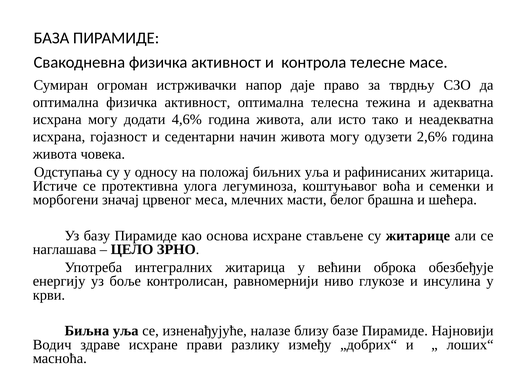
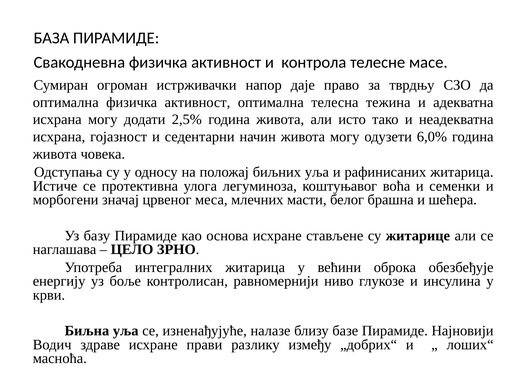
4,6%: 4,6% -> 2,5%
2,6%: 2,6% -> 6,0%
